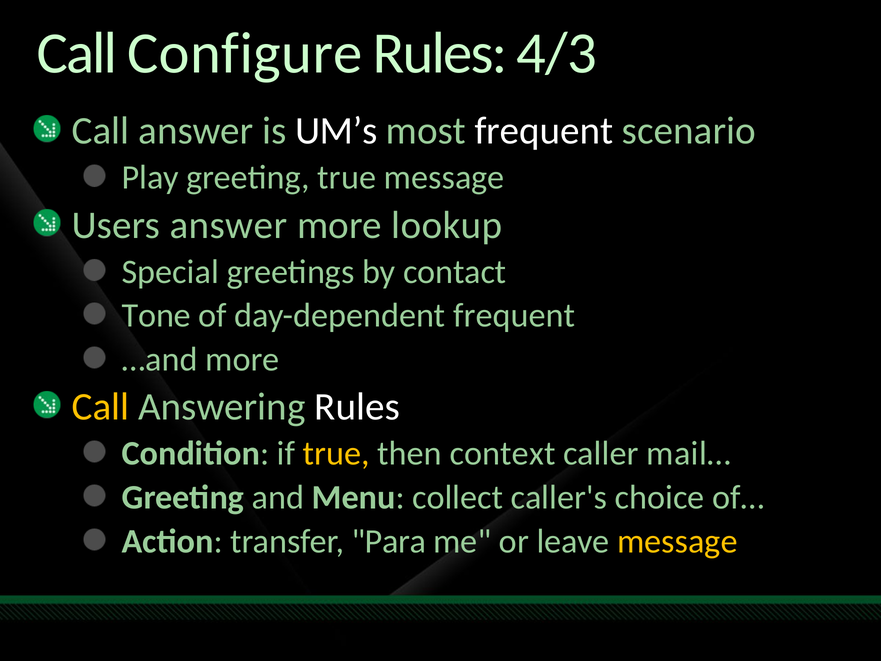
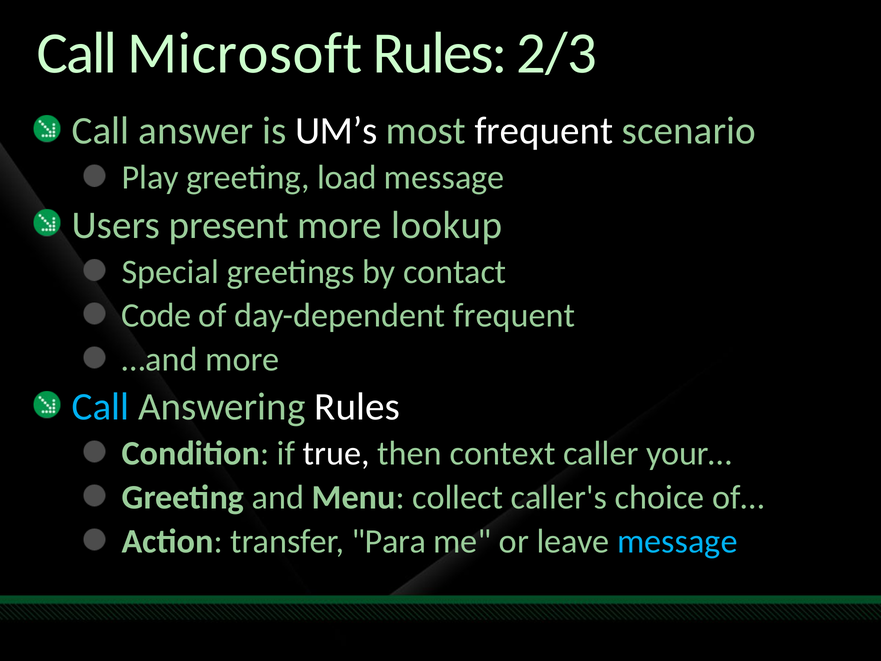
Configure: Configure -> Microsoft
4/3: 4/3 -> 2/3
greeting true: true -> load
Users answer: answer -> present
Tone: Tone -> Code
Call at (101, 407) colour: yellow -> light blue
true at (336, 453) colour: yellow -> white
mail…: mail… -> your…
message at (677, 541) colour: yellow -> light blue
